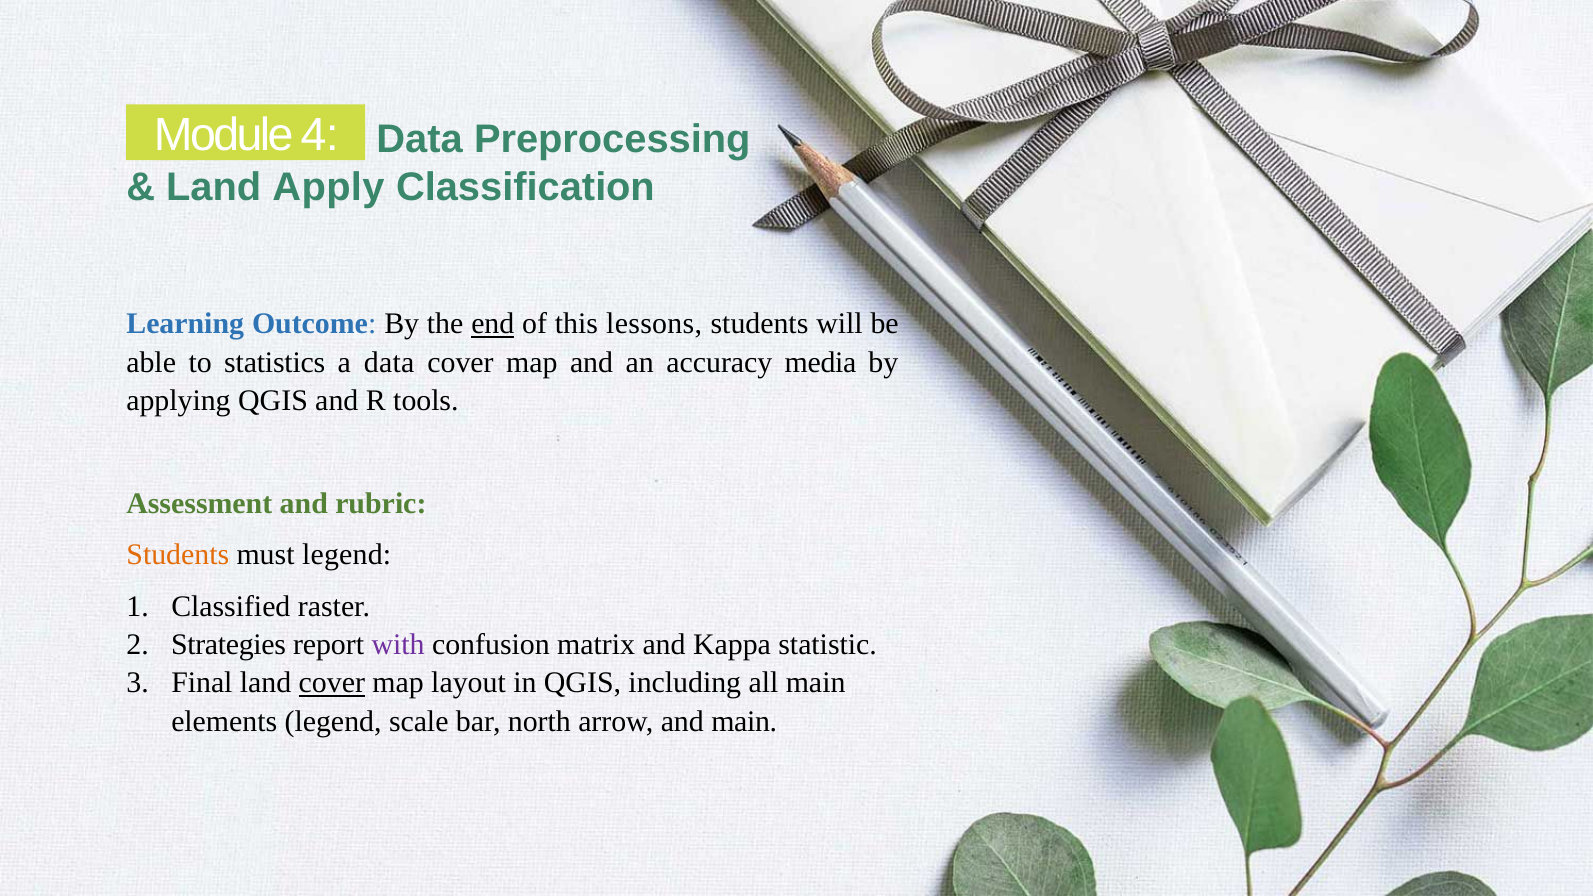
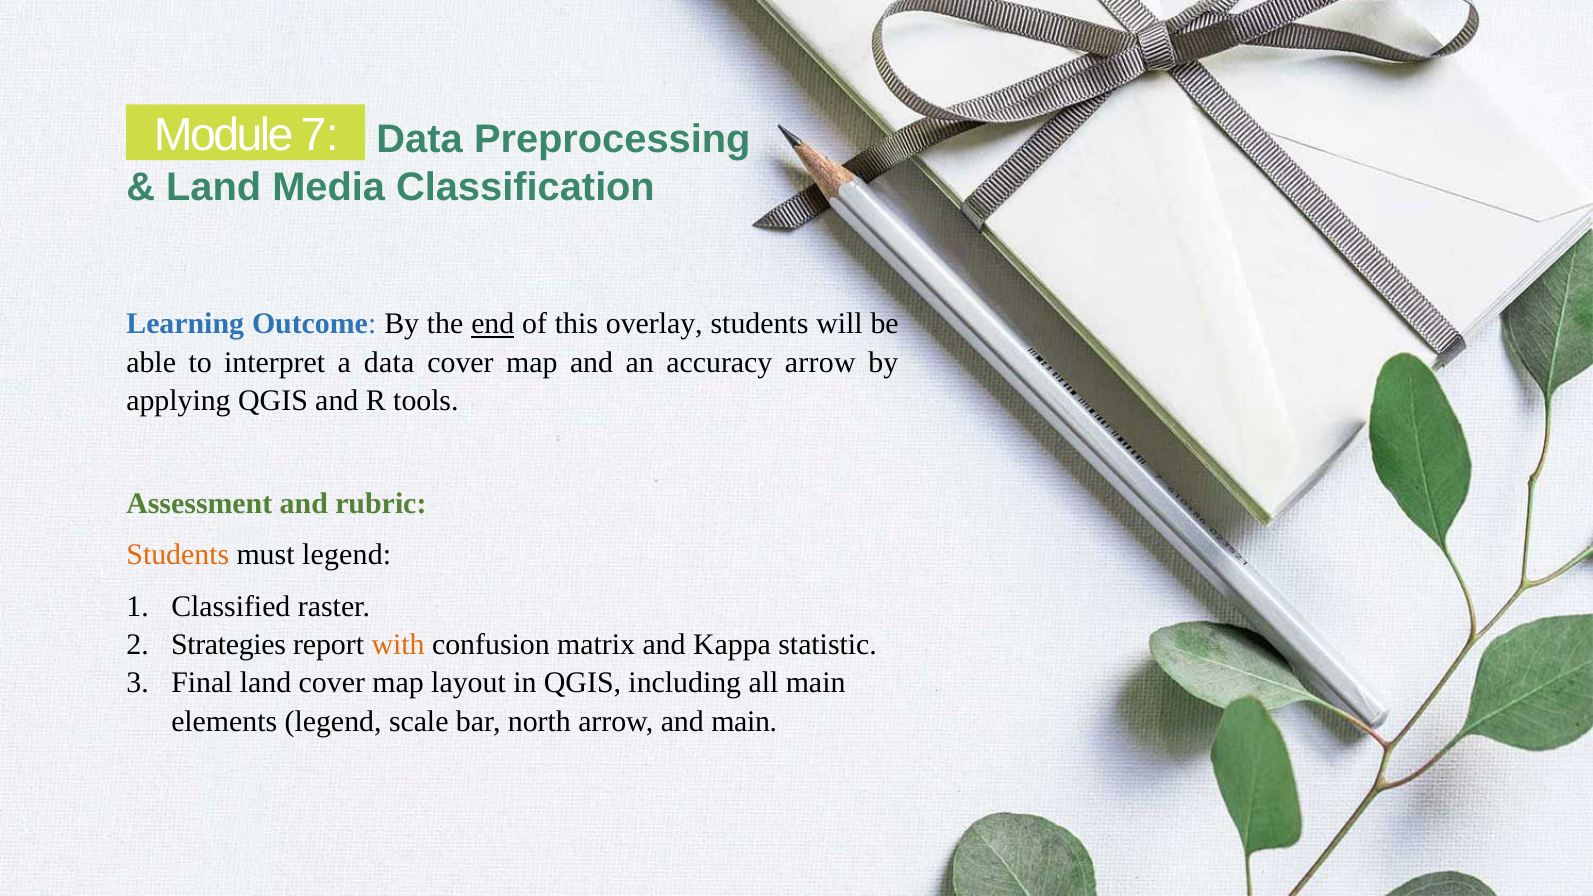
4: 4 -> 7
Apply: Apply -> Media
lessons: lessons -> overlay
statistics: statistics -> interpret
accuracy media: media -> arrow
with colour: purple -> orange
cover at (332, 683) underline: present -> none
